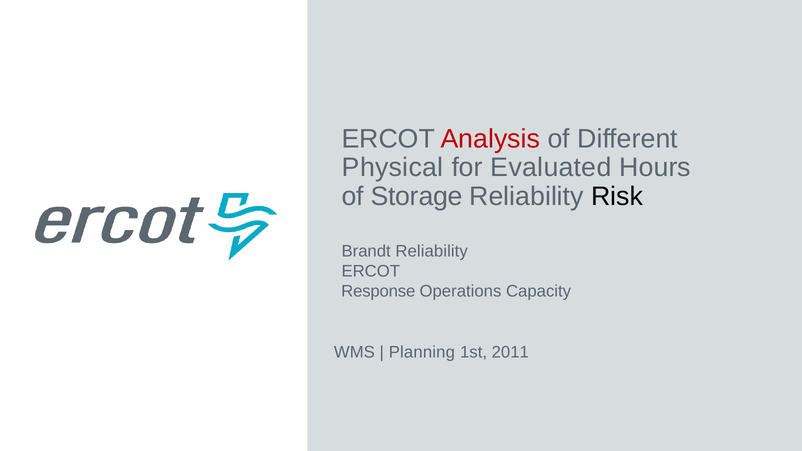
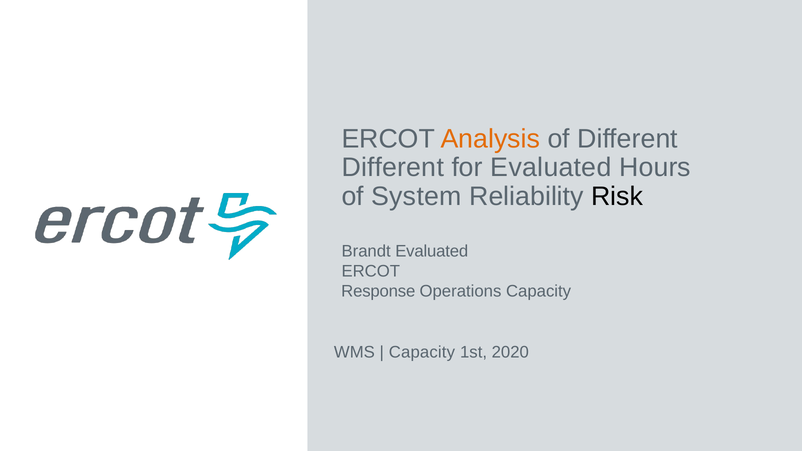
Analysis colour: red -> orange
Physical at (393, 168): Physical -> Different
Storage: Storage -> System
Brandt Reliability: Reliability -> Evaluated
Planning at (422, 353): Planning -> Capacity
2011: 2011 -> 2020
